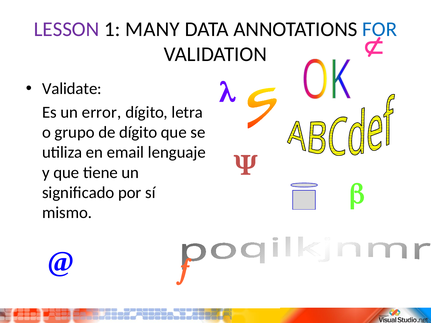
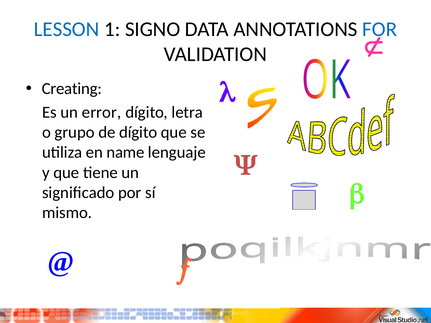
LESSON colour: purple -> blue
MANY: MANY -> SIGNO
Validate: Validate -> Creating
email: email -> name
